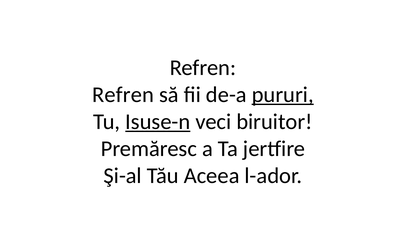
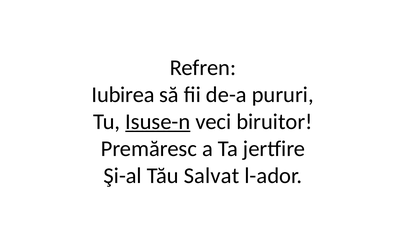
Refren at (123, 95): Refren -> Iubirea
pururi underline: present -> none
Aceea: Aceea -> Salvat
